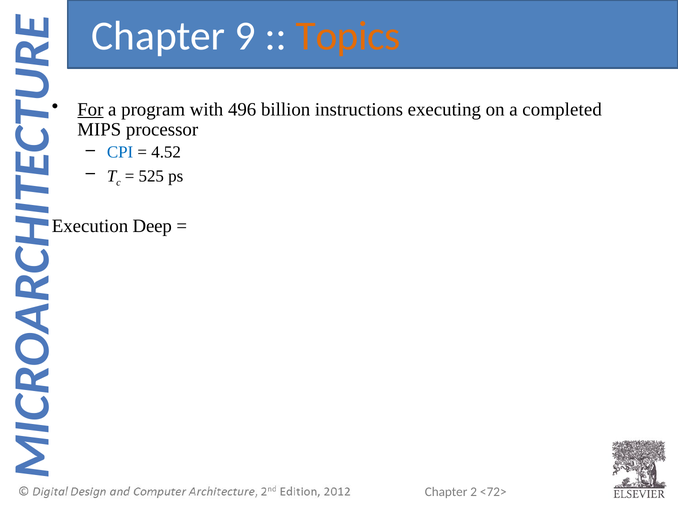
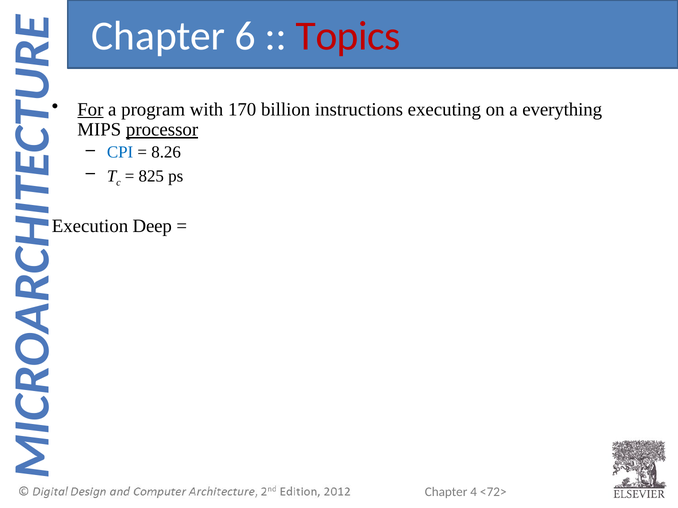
9: 9 -> 6
Topics colour: orange -> red
496: 496 -> 170
completed: completed -> everything
processor underline: none -> present
4.52: 4.52 -> 8.26
525: 525 -> 825
2: 2 -> 4
